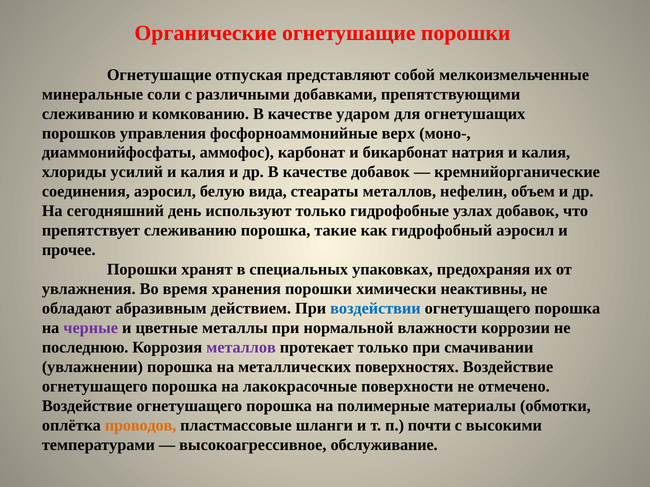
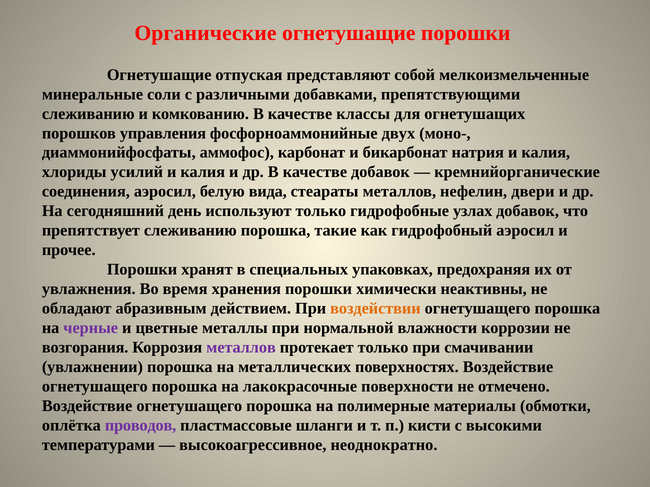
ударом: ударом -> классы
верх: верх -> двух
объем: объем -> двери
воздействии colour: blue -> orange
последнюю: последнюю -> возгорания
проводов colour: orange -> purple
почти: почти -> кисти
обслуживание: обслуживание -> неоднократно
